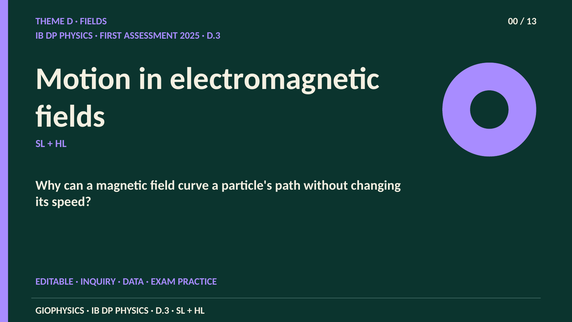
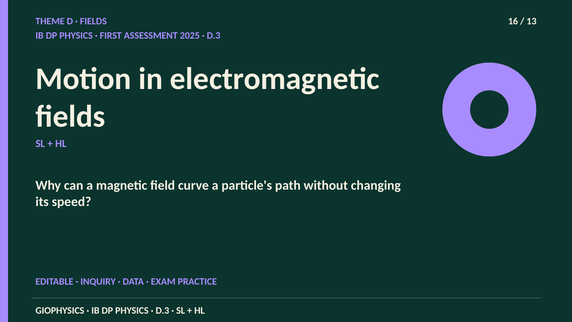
00: 00 -> 16
